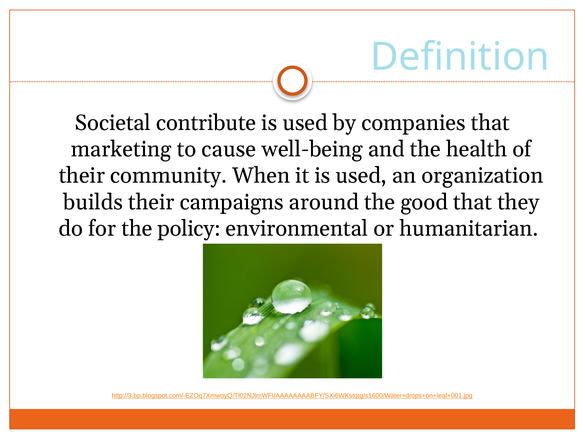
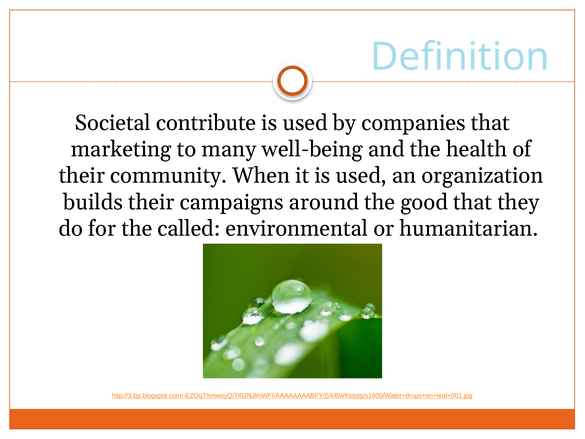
cause: cause -> many
policy: policy -> called
